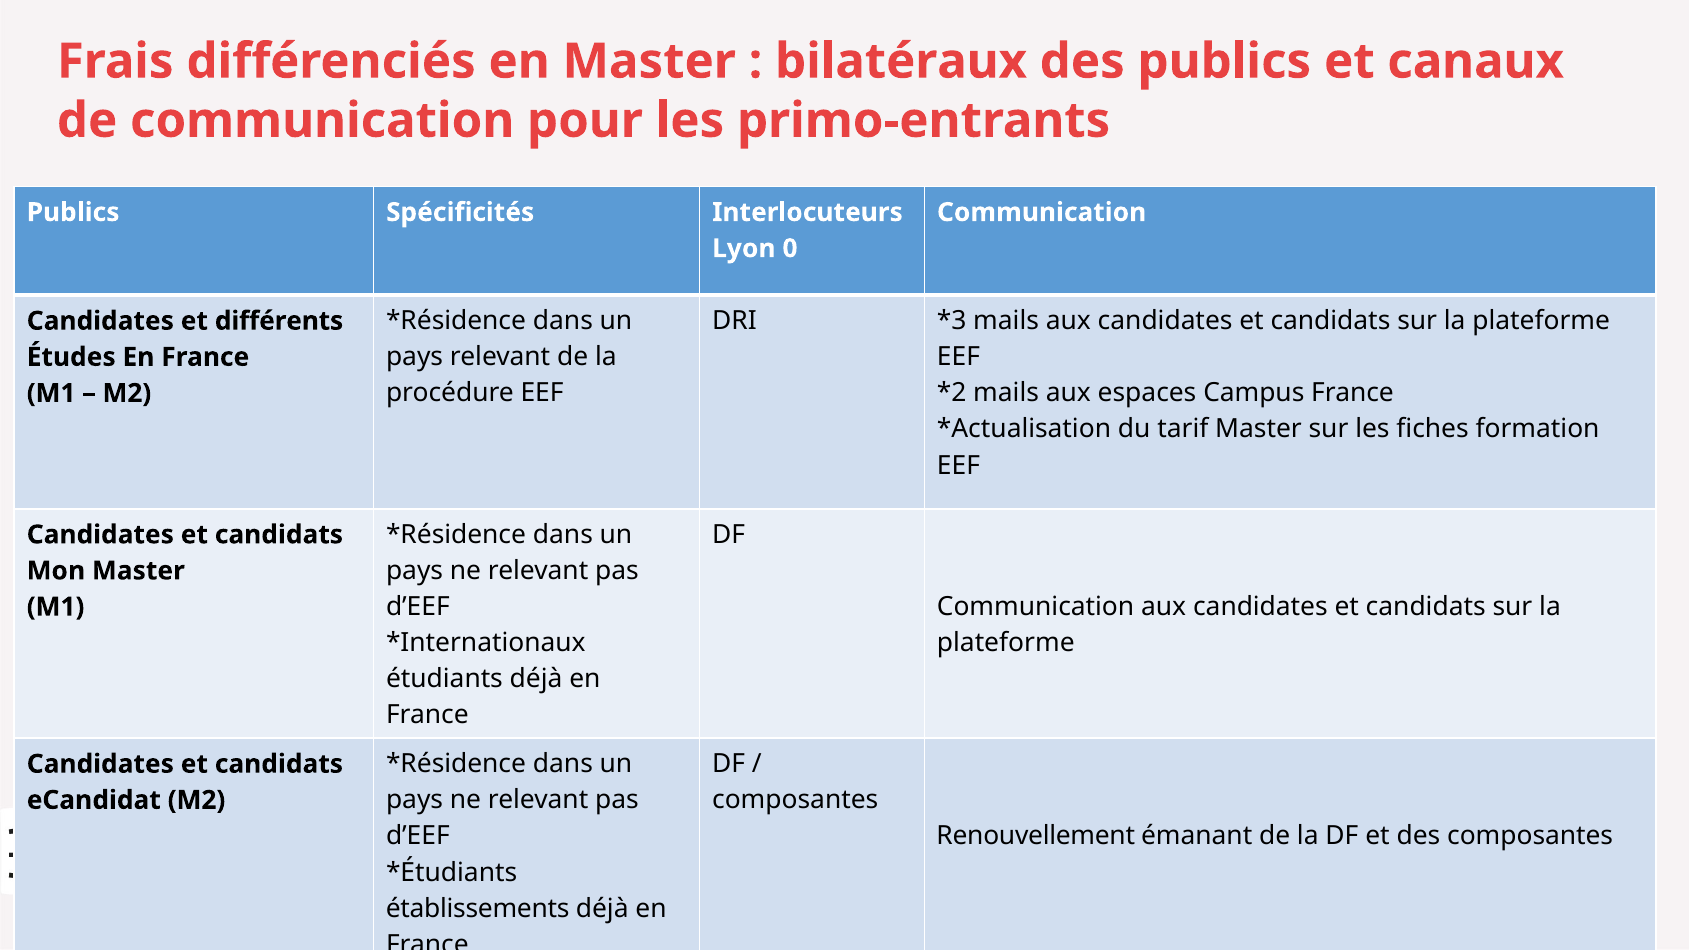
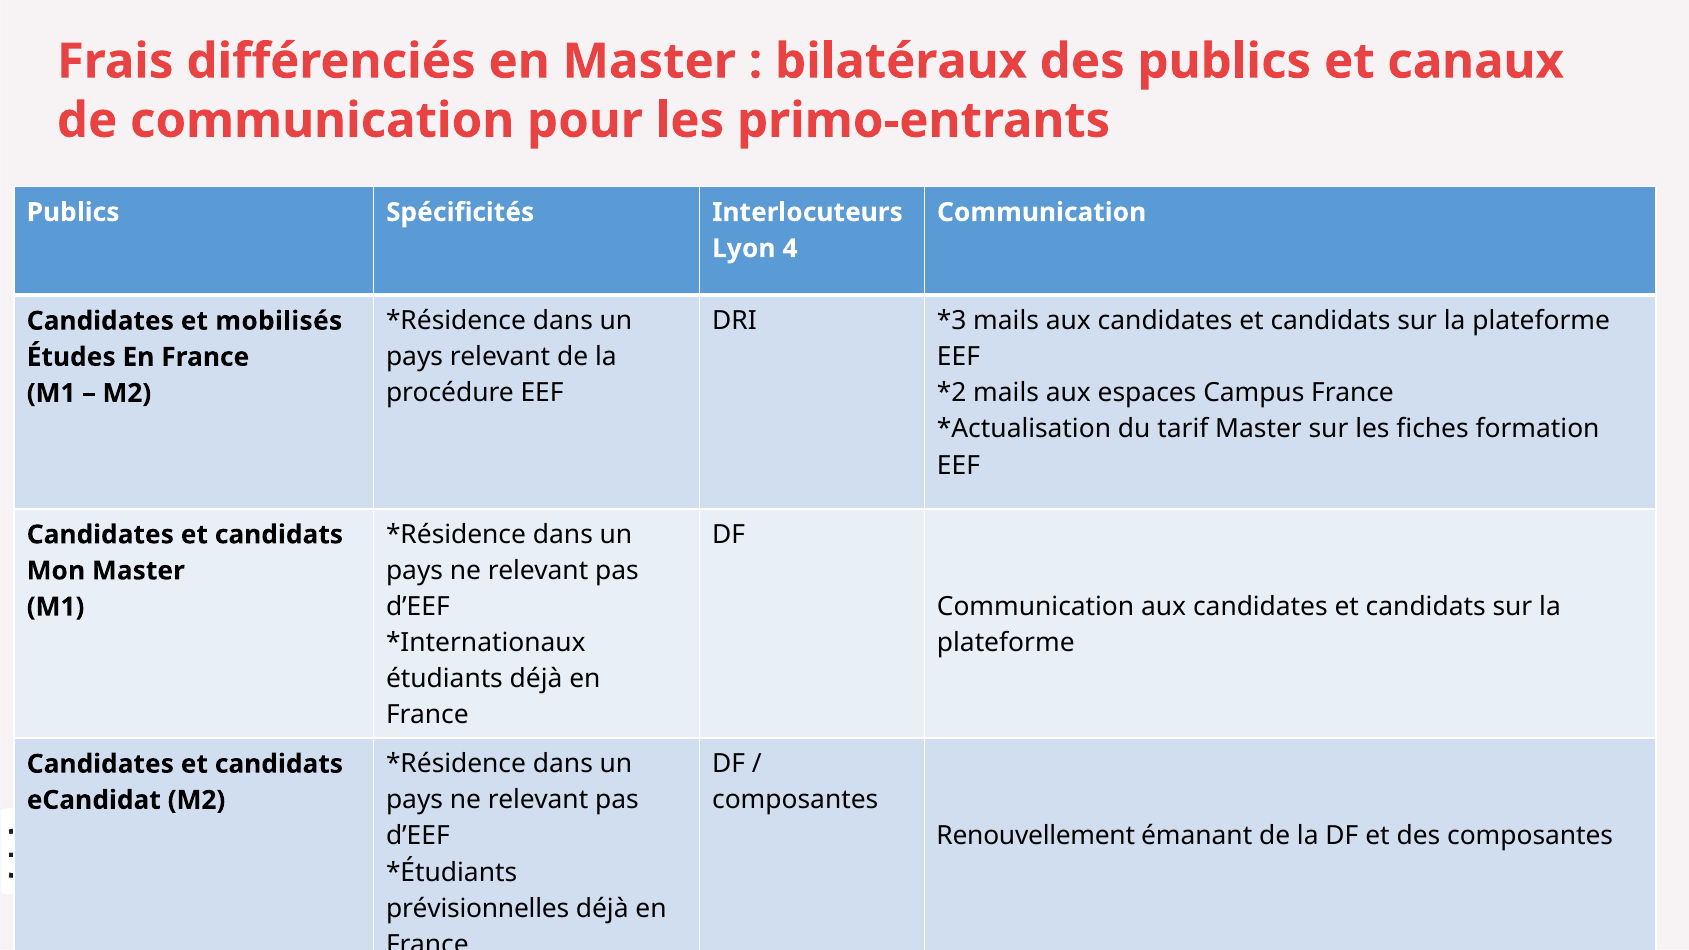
0: 0 -> 4
différents: différents -> mobilisés
établissements: établissements -> prévisionnelles
